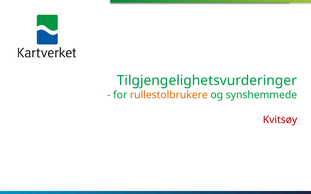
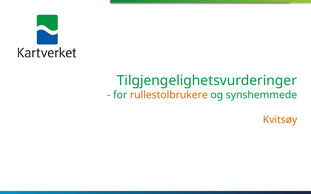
Kvitsøy colour: red -> orange
